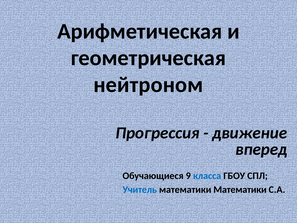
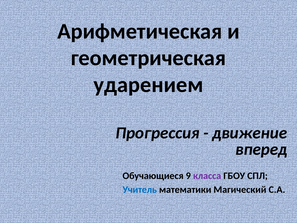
нейтроном: нейтроном -> ударением
класса colour: blue -> purple
математики Математики: Математики -> Магический
